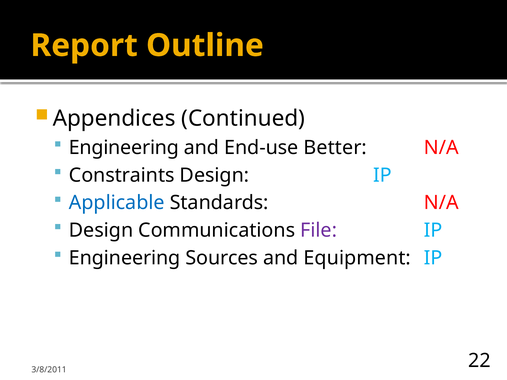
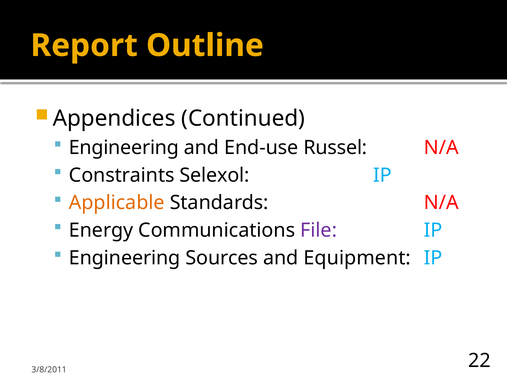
Better: Better -> Russel
Constraints Design: Design -> Selexol
Applicable colour: blue -> orange
Design at (101, 231): Design -> Energy
